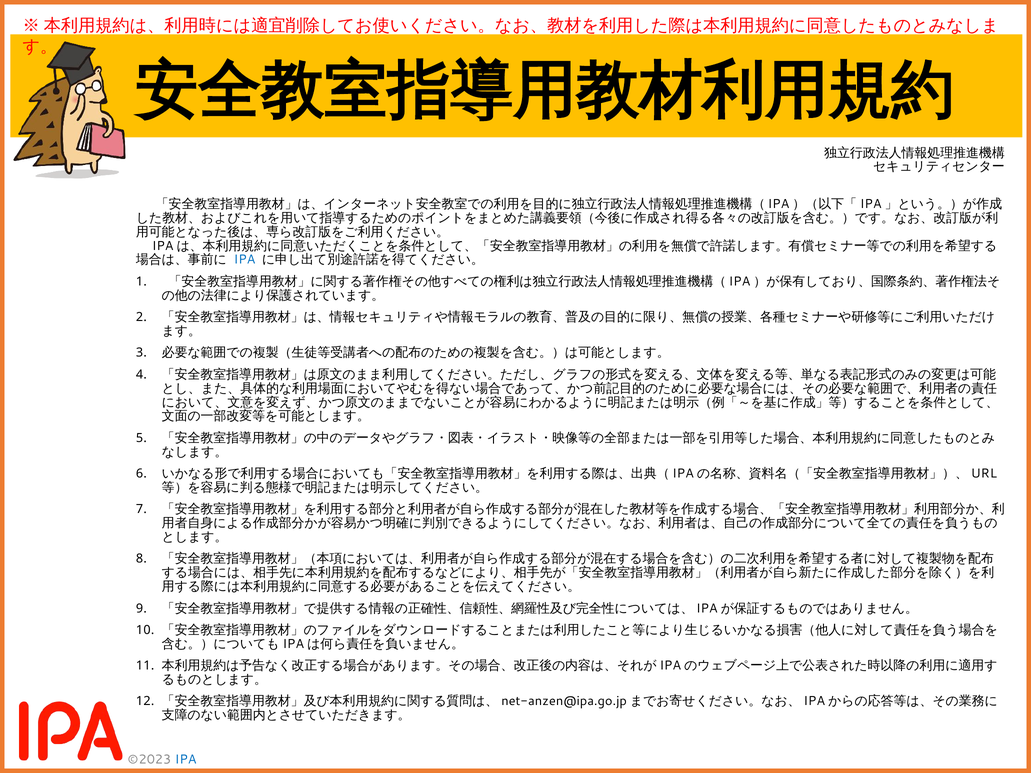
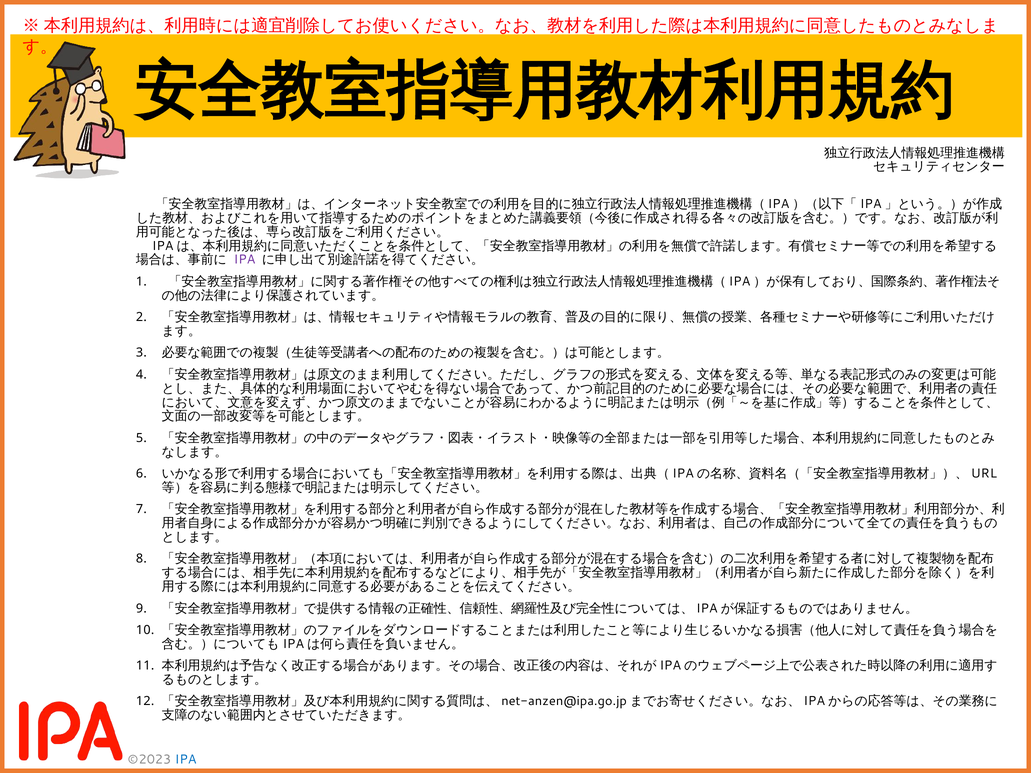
IPA at (245, 260) colour: blue -> purple
